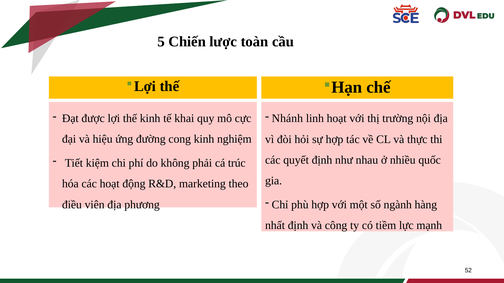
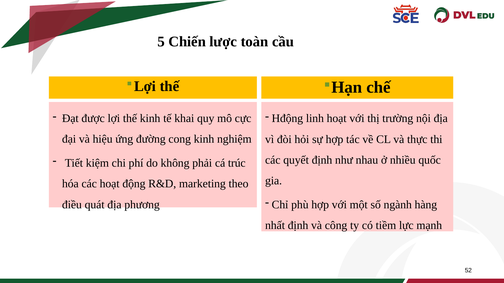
Nhánh: Nhánh -> Hđộng
viên: viên -> quát
